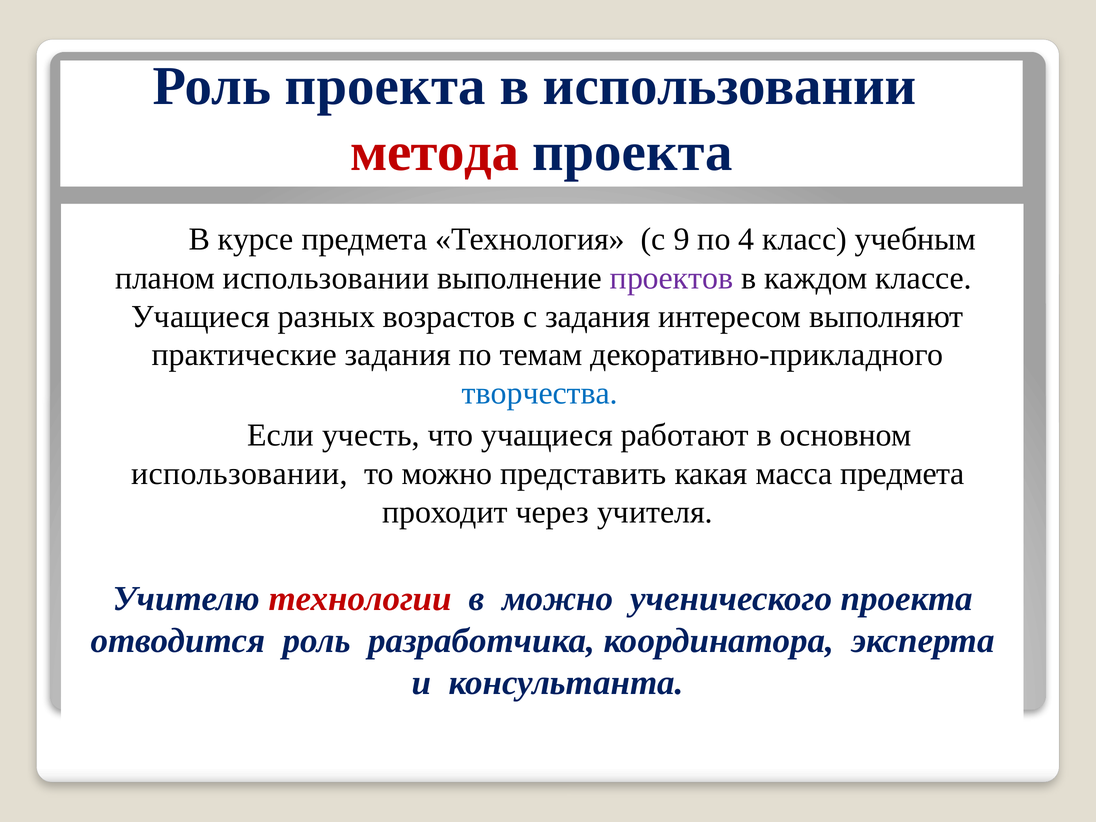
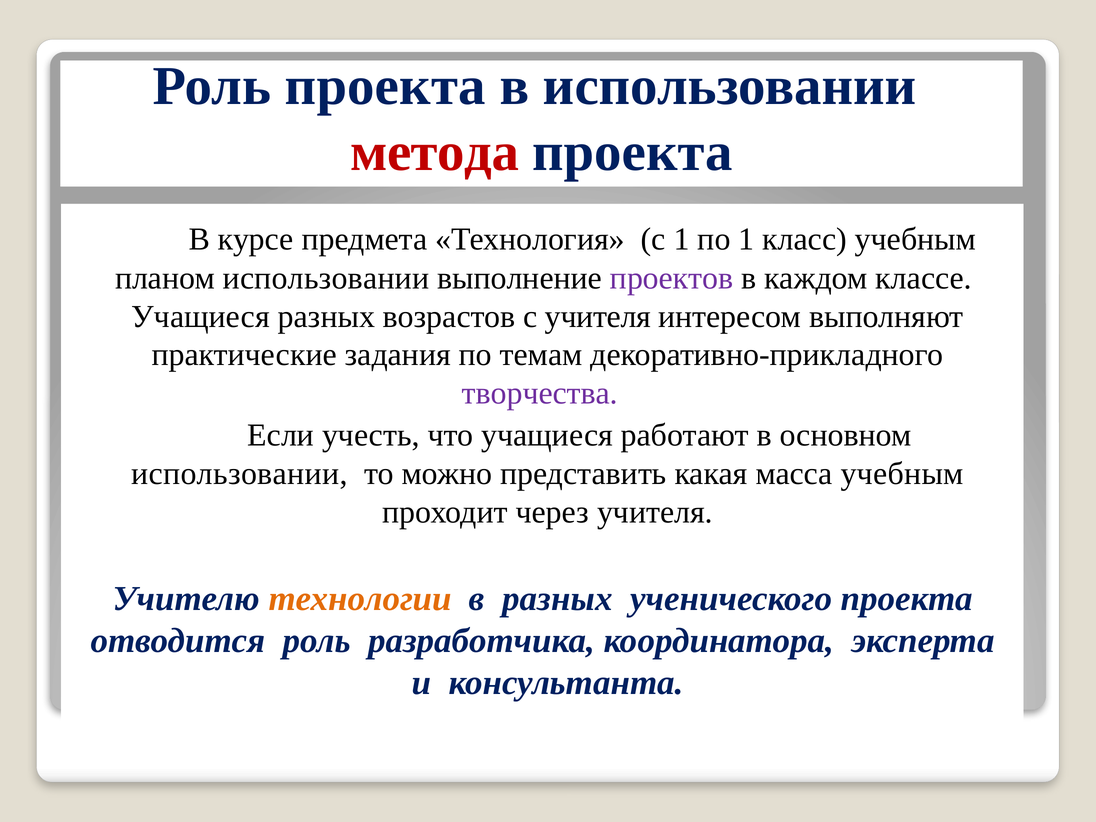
с 9: 9 -> 1
по 4: 4 -> 1
с задания: задания -> учителя
творчества colour: blue -> purple
масса предмета: предмета -> учебным
технологии colour: red -> orange
в можно: можно -> разных
